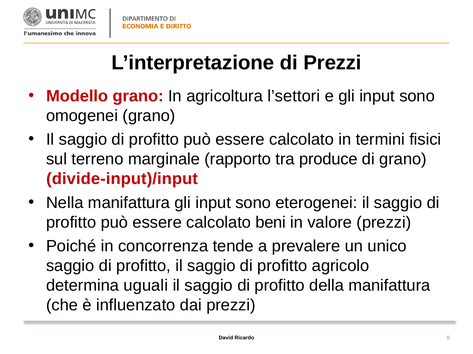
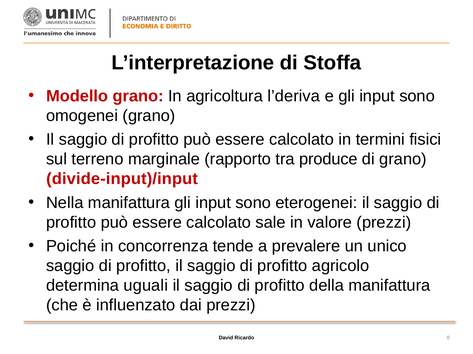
di Prezzi: Prezzi -> Stoffa
l’settori: l’settori -> l’deriva
beni: beni -> sale
